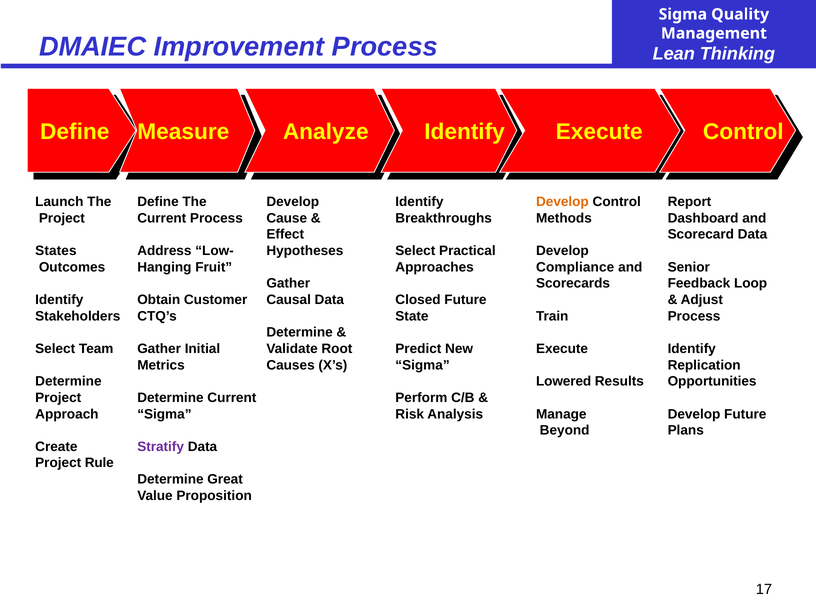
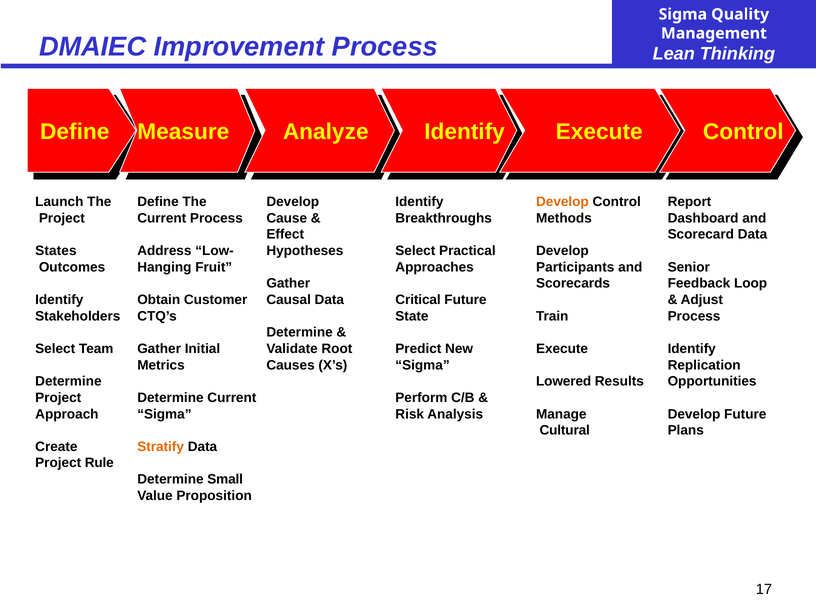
Compliance: Compliance -> Participants
Closed: Closed -> Critical
Beyond: Beyond -> Cultural
Stratify colour: purple -> orange
Great: Great -> Small
